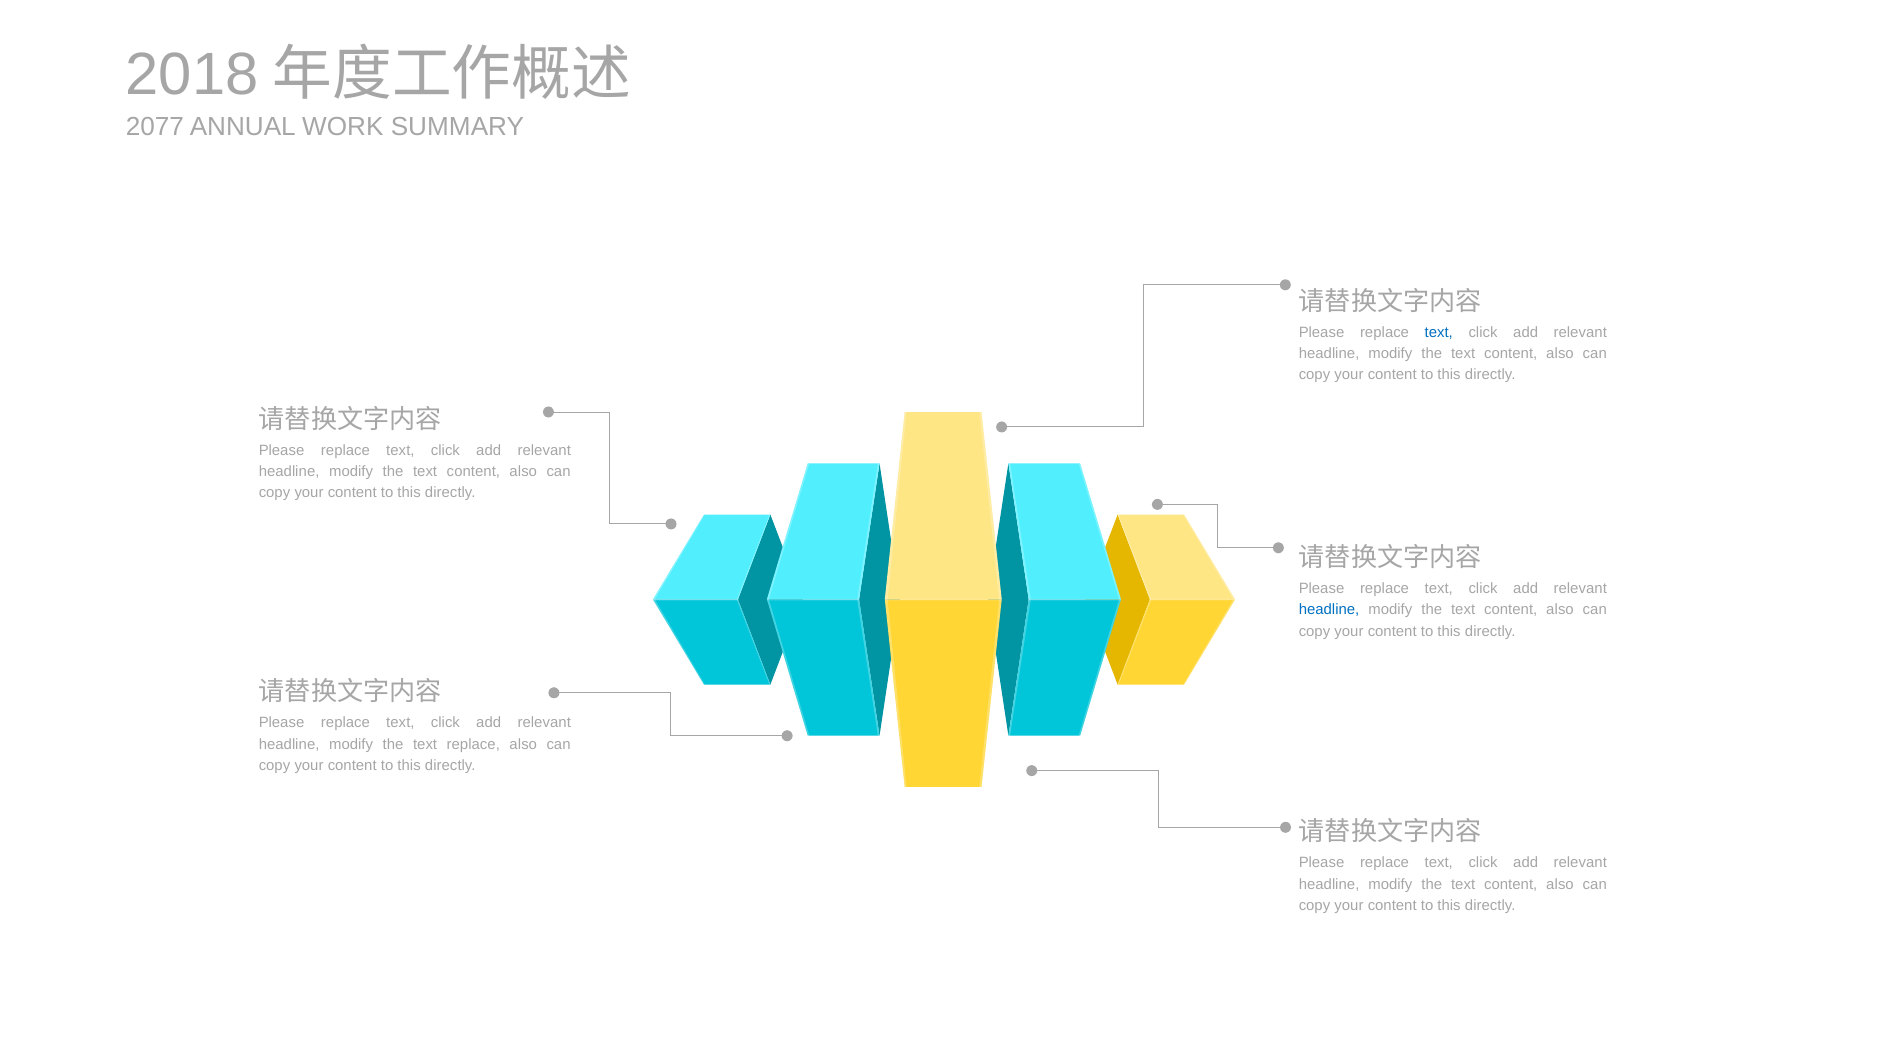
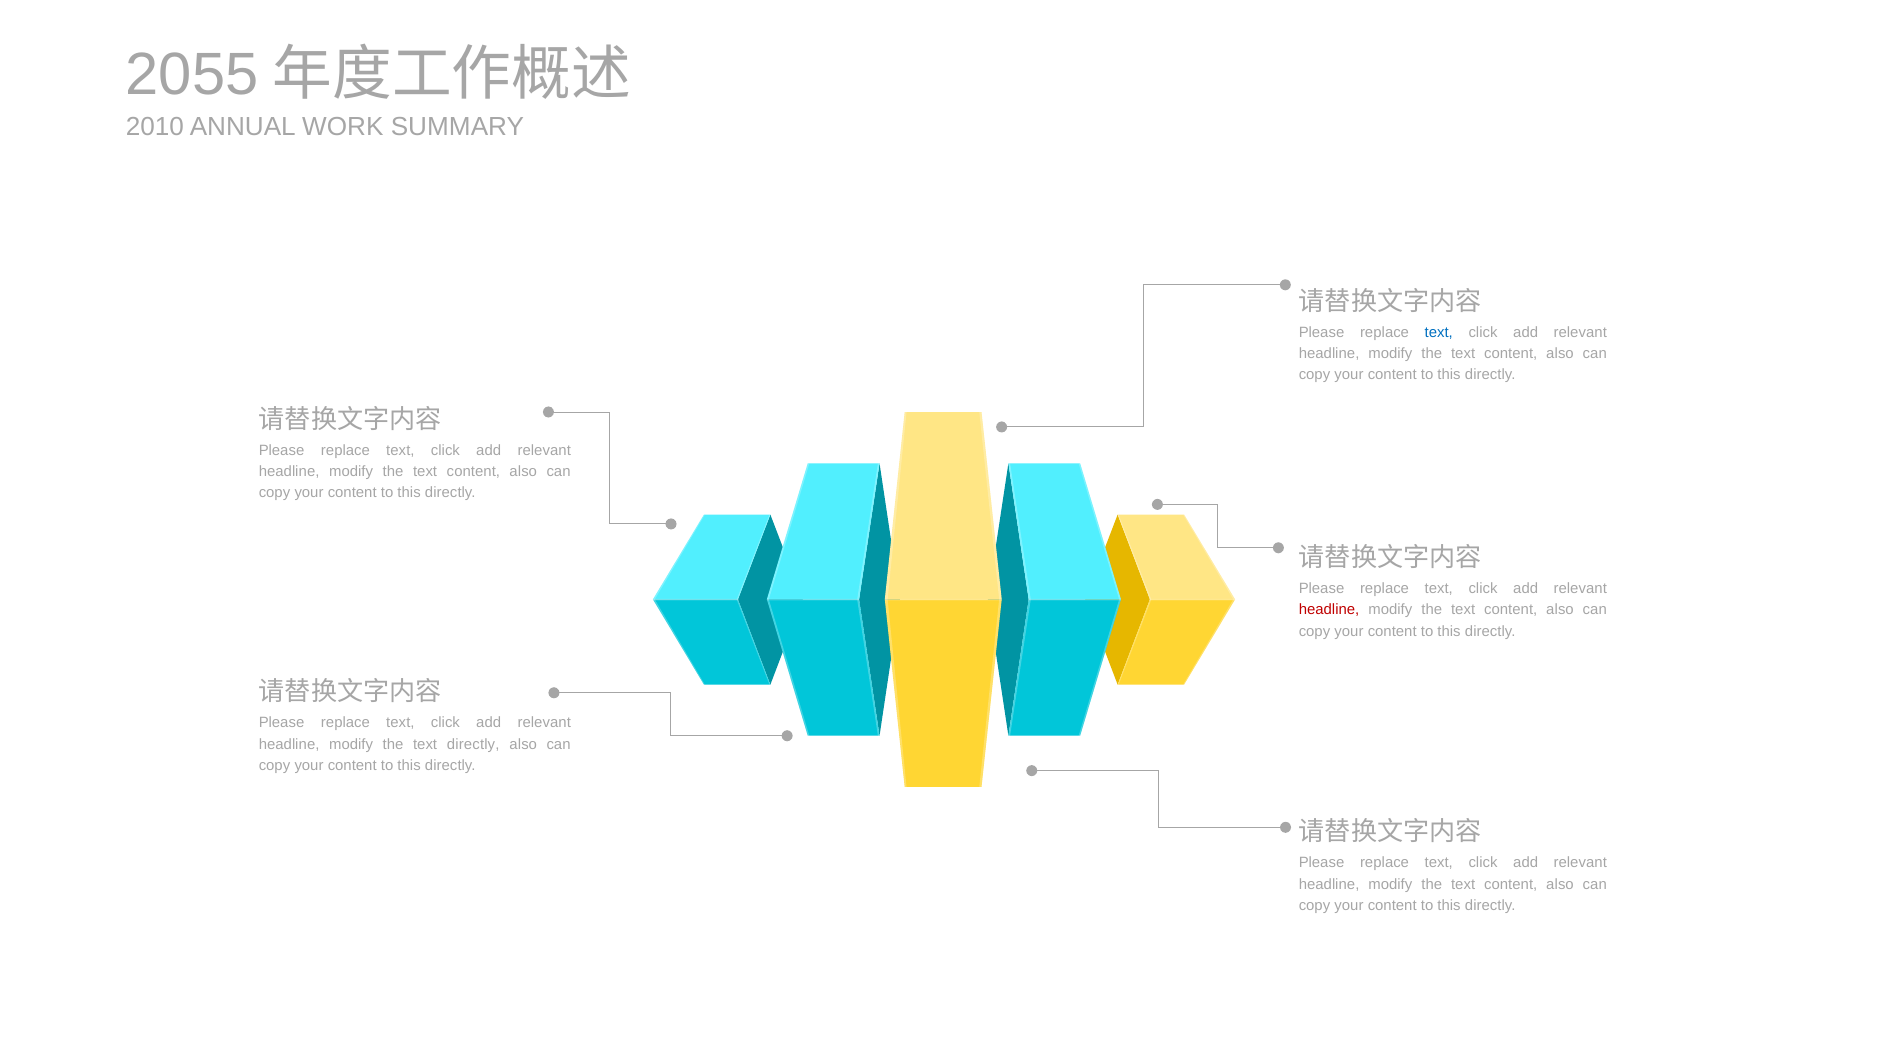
2018: 2018 -> 2055
2077: 2077 -> 2010
headline at (1329, 610) colour: blue -> red
text replace: replace -> directly
